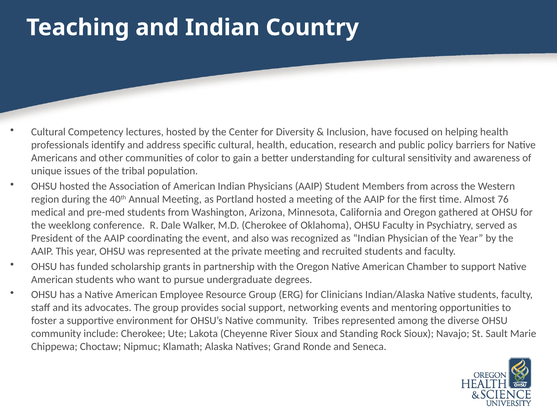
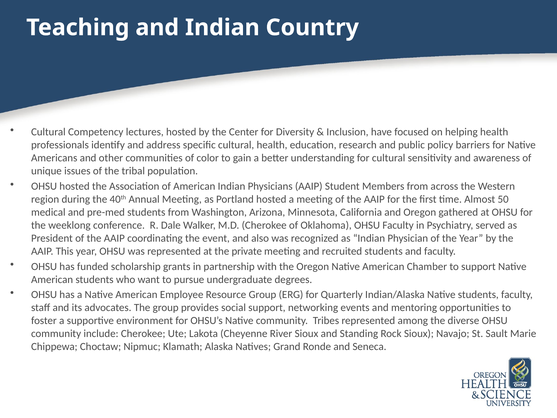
76: 76 -> 50
Clinicians: Clinicians -> Quarterly
